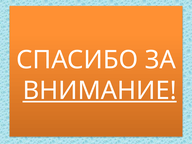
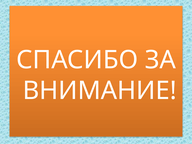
ВНИМАНИЕ underline: present -> none
